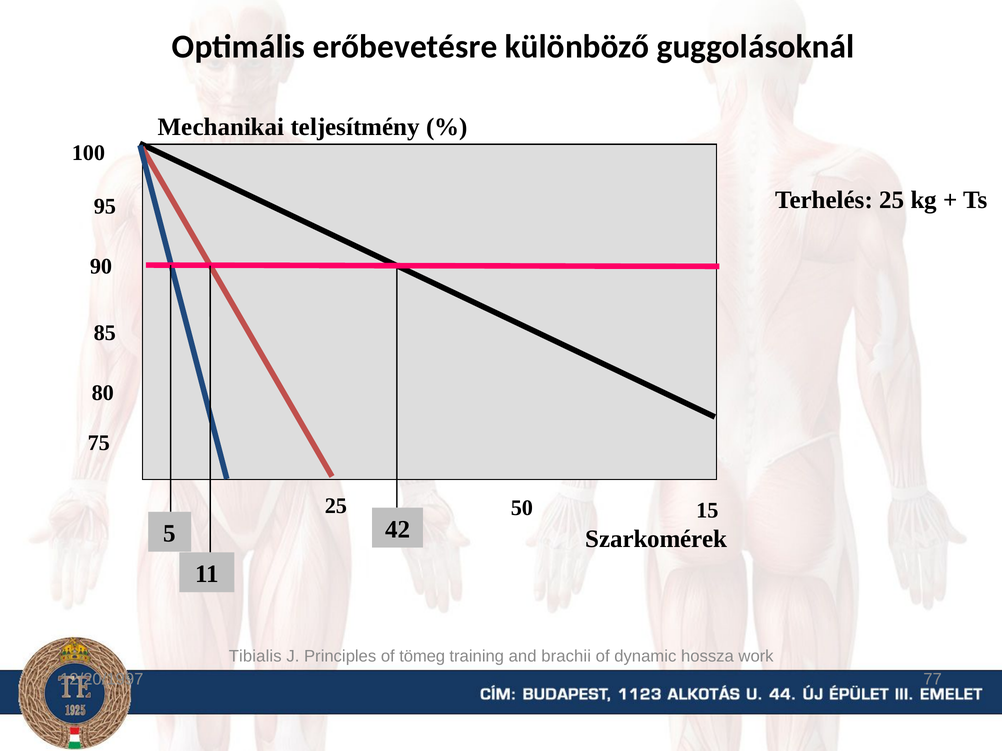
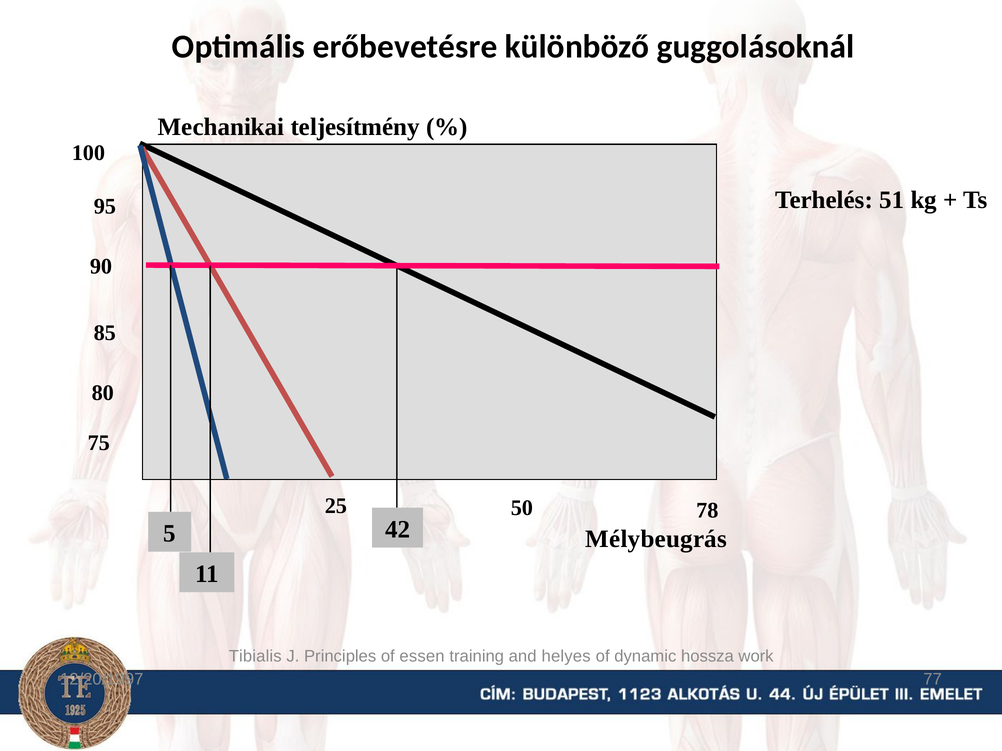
Terhelés 25: 25 -> 51
15: 15 -> 78
Szarkomérek: Szarkomérek -> Mélybeugrás
tömeg: tömeg -> essen
brachii: brachii -> helyes
